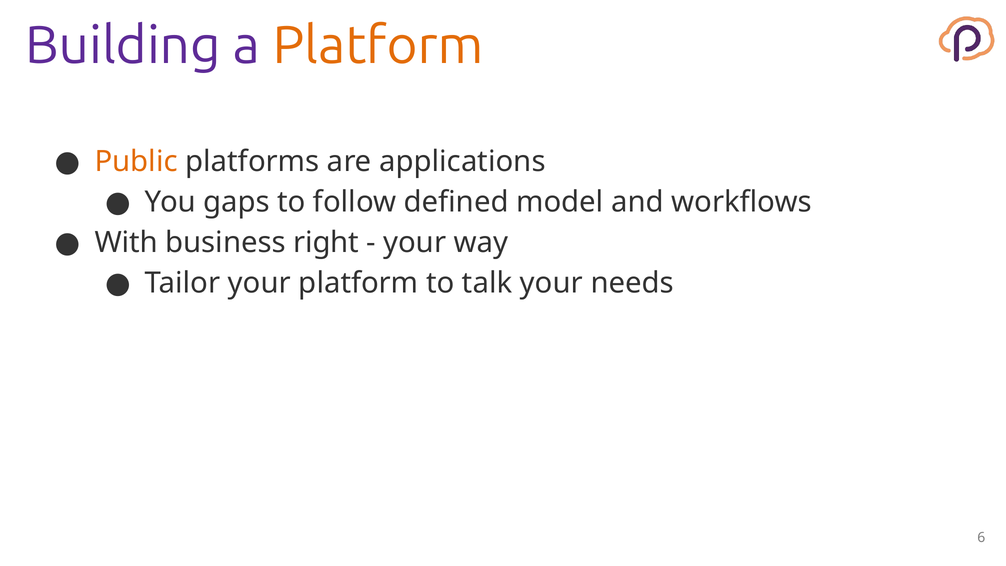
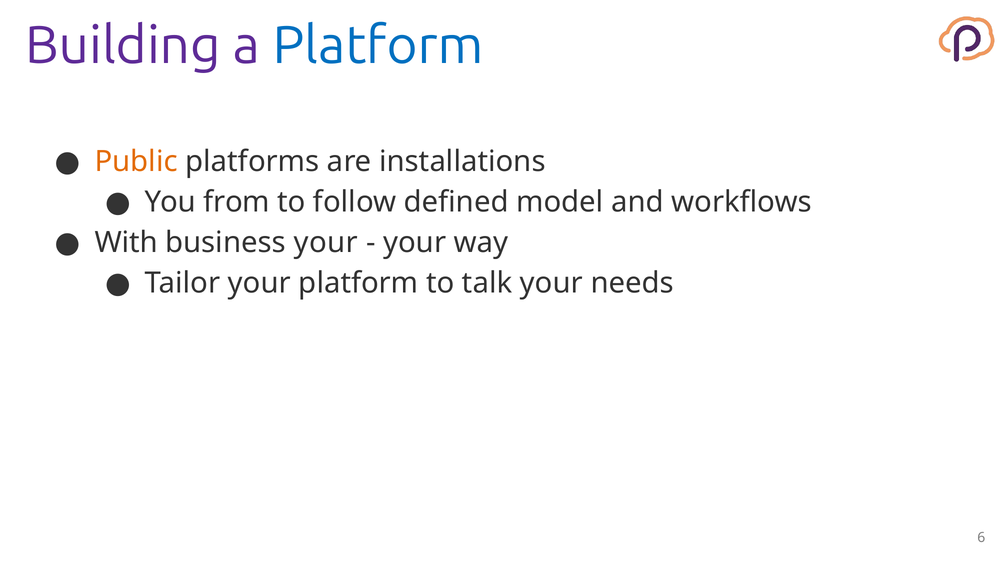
Platform at (378, 46) colour: orange -> blue
applications: applications -> installations
gaps: gaps -> from
business right: right -> your
